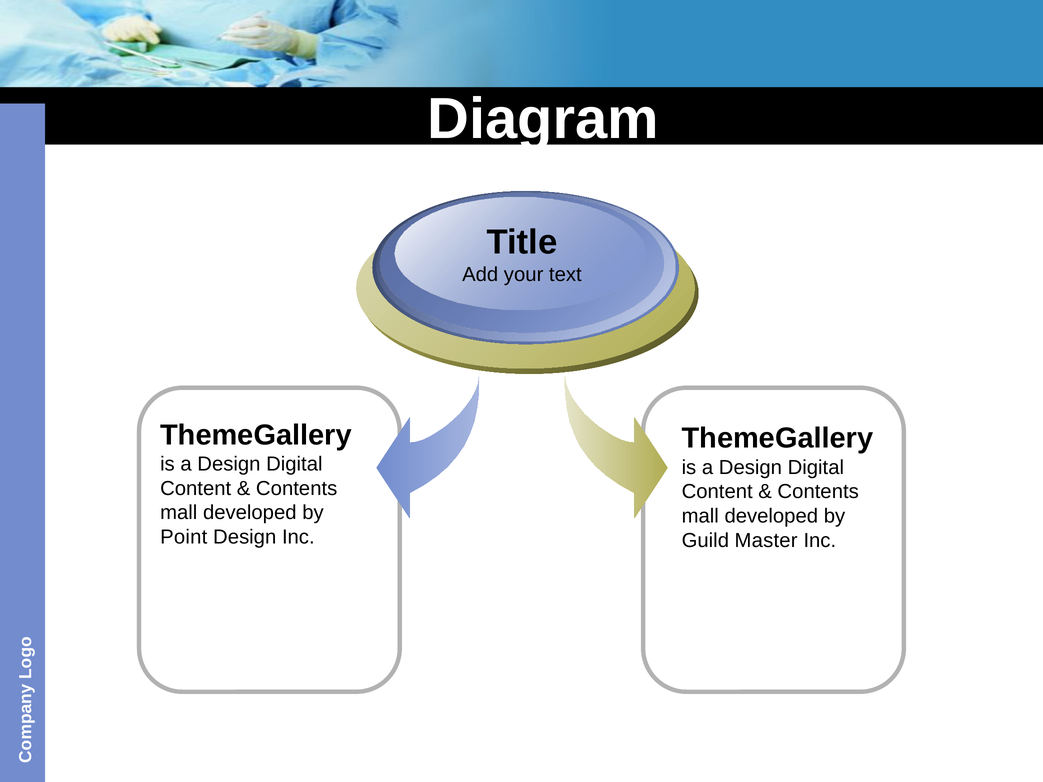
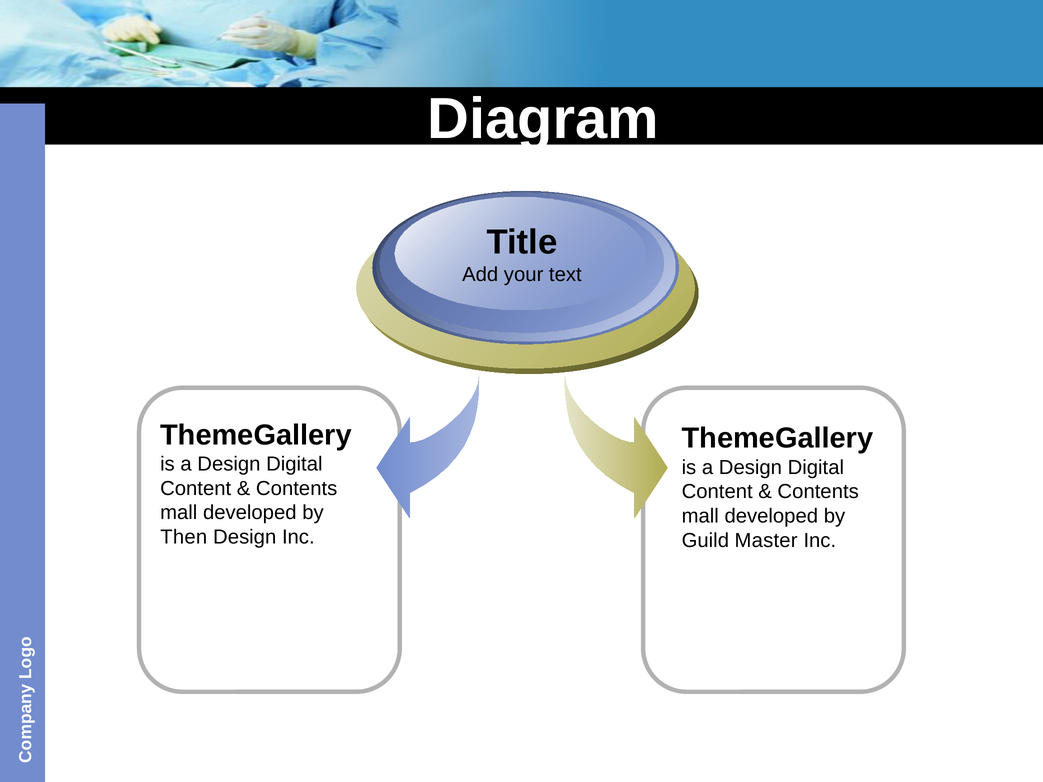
Point: Point -> Then
